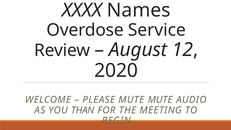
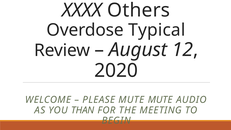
Names: Names -> Others
Service: Service -> Typical
